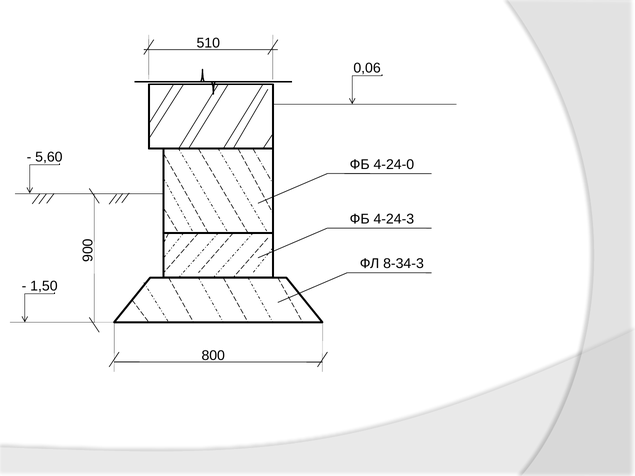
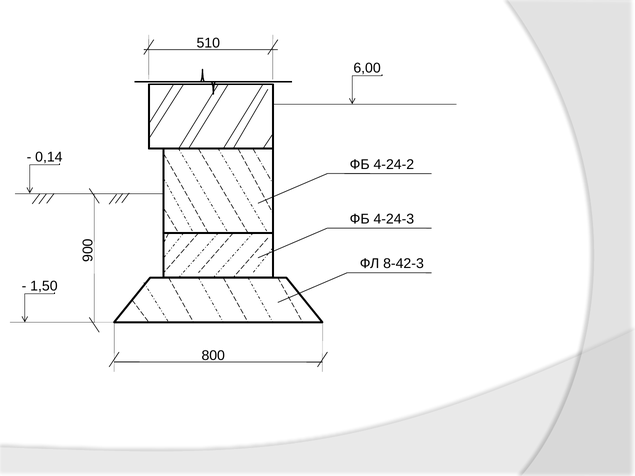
0,06: 0,06 -> 6,00
5,60: 5,60 -> 0,14
4-24-0: 4-24-0 -> 4-24-2
8-34-3: 8-34-3 -> 8-42-3
